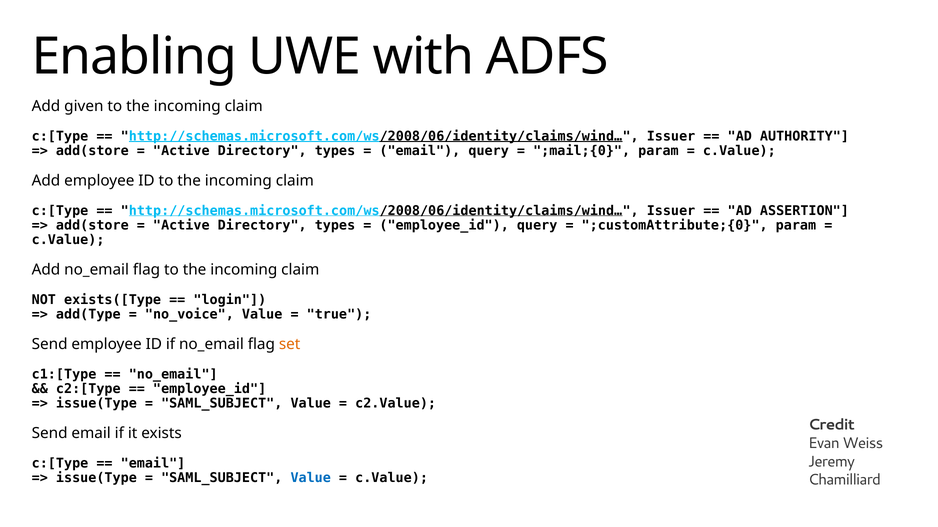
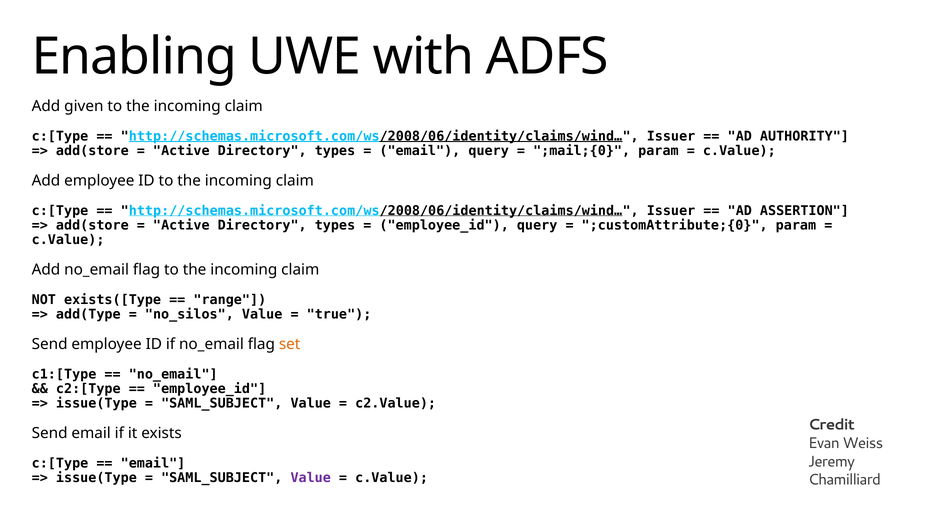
login: login -> range
no_voice: no_voice -> no_silos
Value at (311, 478) colour: blue -> purple
